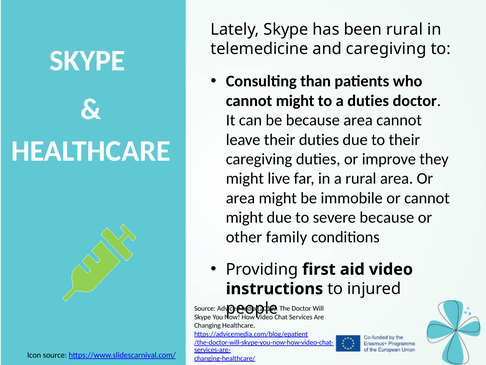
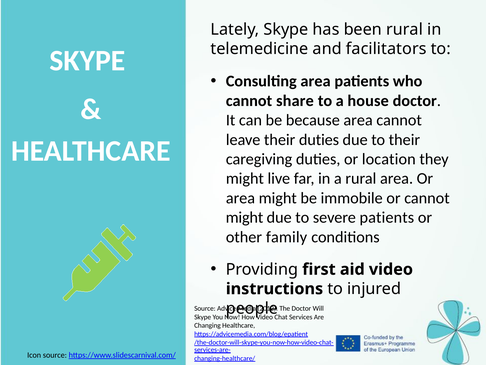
and caregiving: caregiving -> facilitators
Consulting than: than -> area
might at (295, 101): might -> share
a duties: duties -> house
improve: improve -> location
severe because: because -> patients
